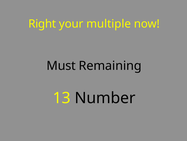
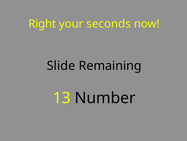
multiple: multiple -> seconds
Must: Must -> Slide
